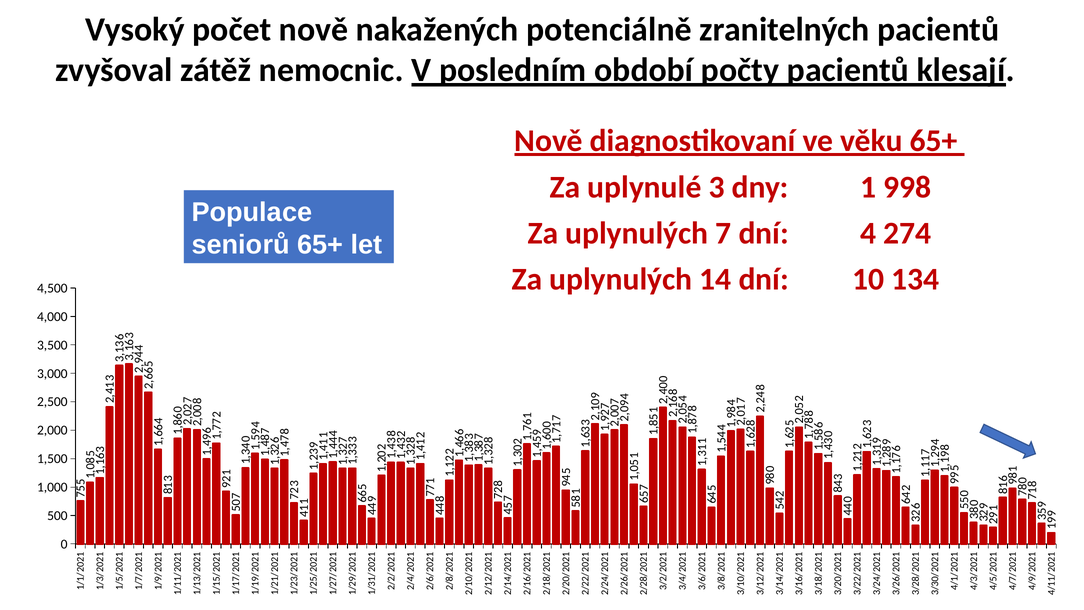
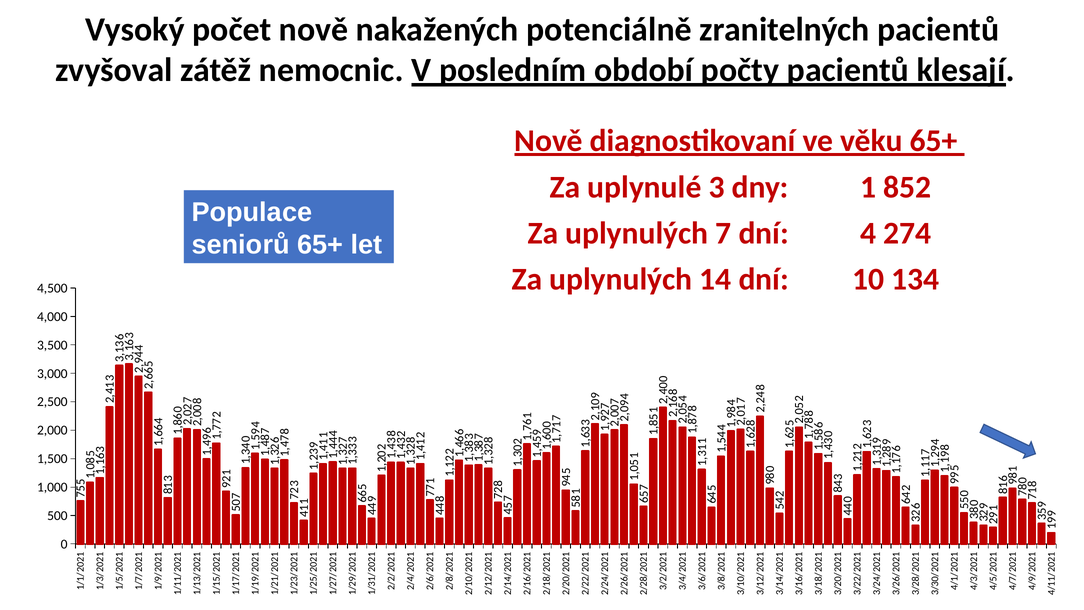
998: 998 -> 852
